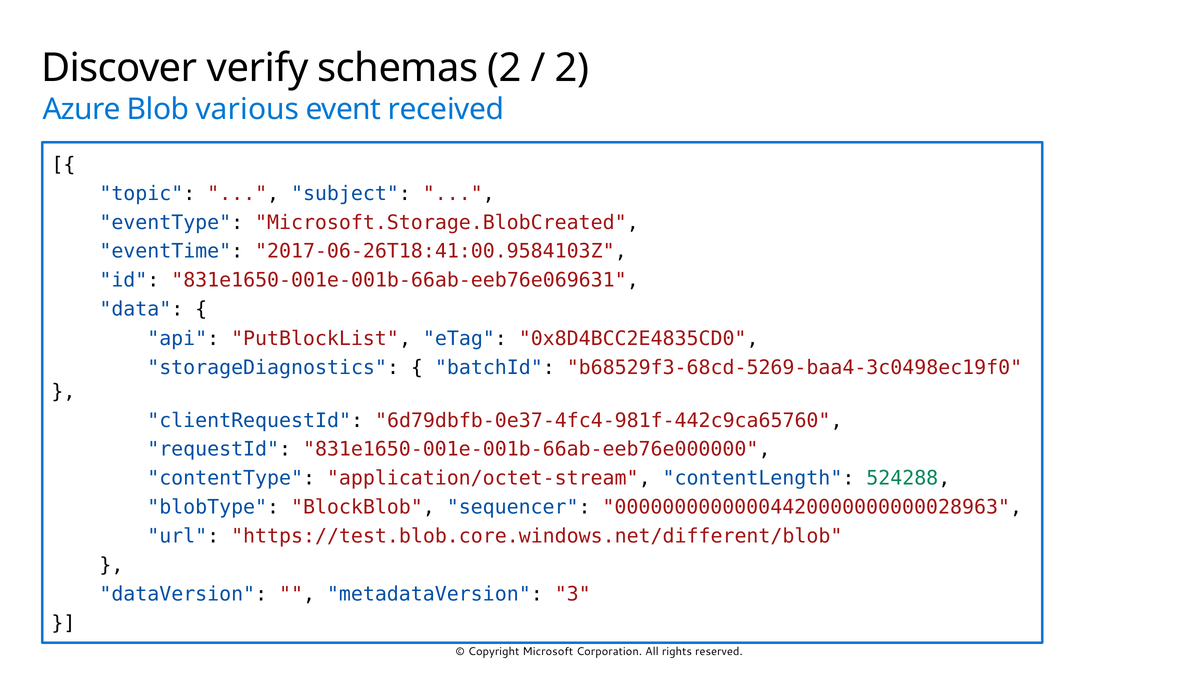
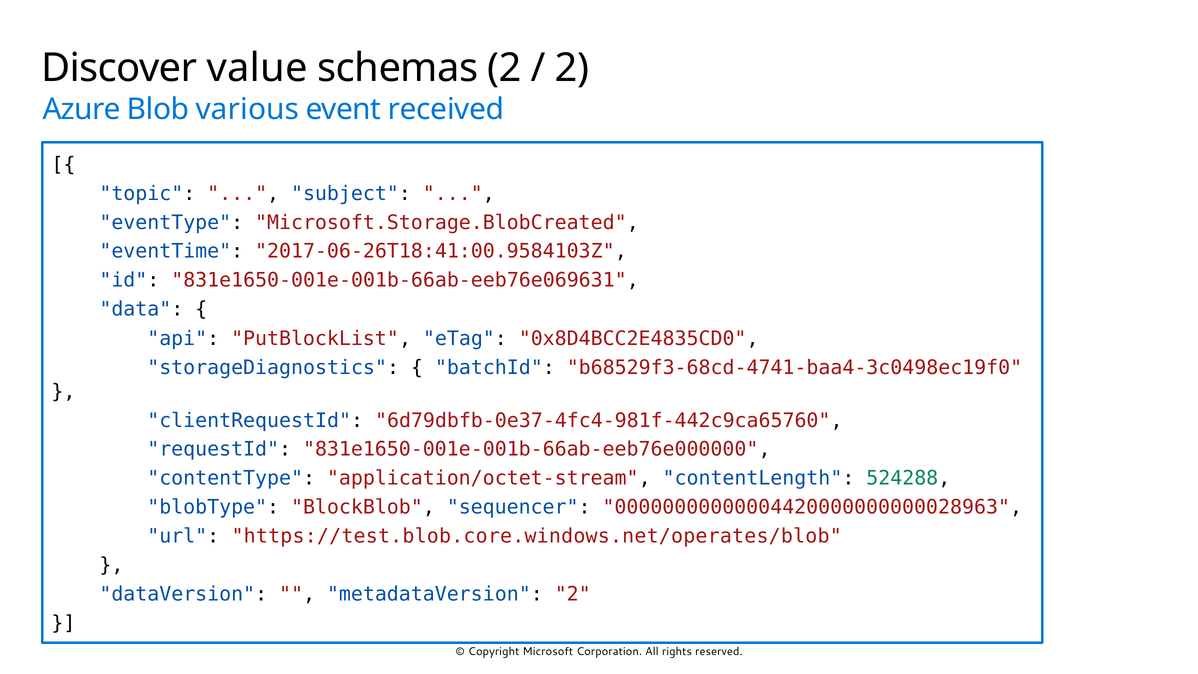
verify: verify -> value
b68529f3-68cd-5269-baa4-3c0498ec19f0: b68529f3-68cd-5269-baa4-3c0498ec19f0 -> b68529f3-68cd-4741-baa4-3c0498ec19f0
https://test.blob.core.windows.net/different/blob: https://test.blob.core.windows.net/different/blob -> https://test.blob.core.windows.net/operates/blob
metadataVersion 3: 3 -> 2
